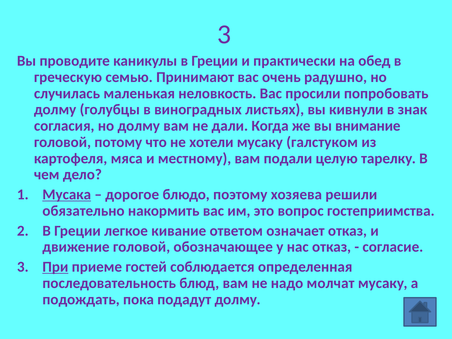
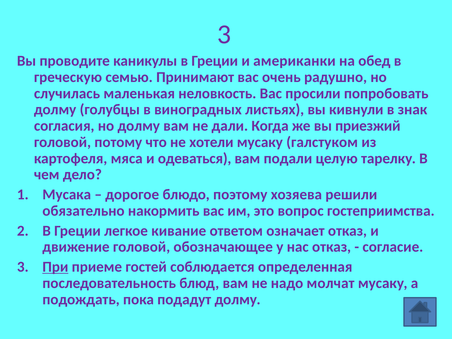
практически: практически -> американки
внимание: внимание -> приезжий
местному: местному -> одеваться
Мусака underline: present -> none
